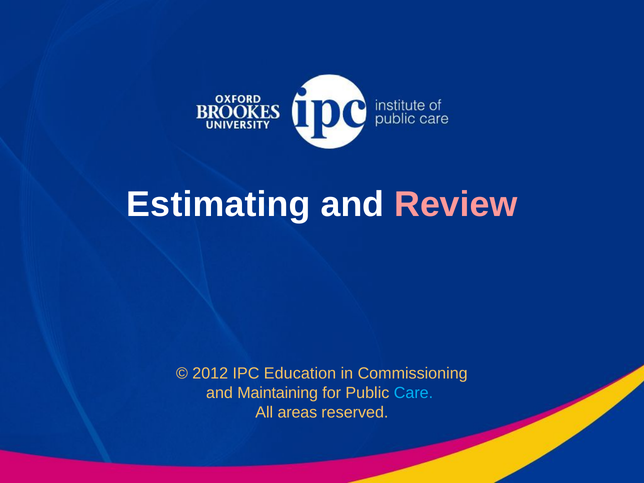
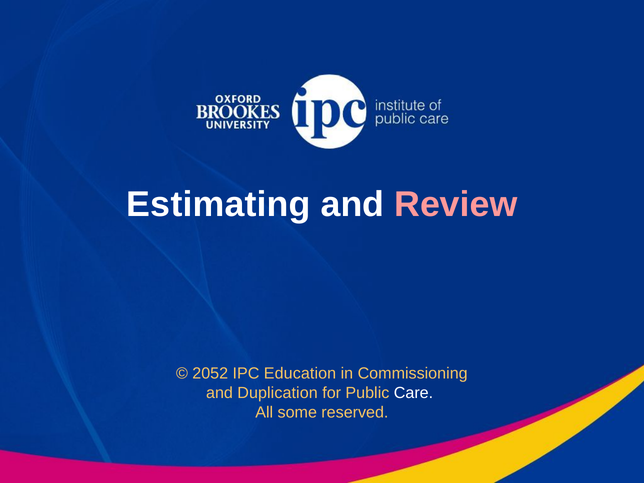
2012: 2012 -> 2052
Maintaining: Maintaining -> Duplication
Care colour: light blue -> white
areas: areas -> some
